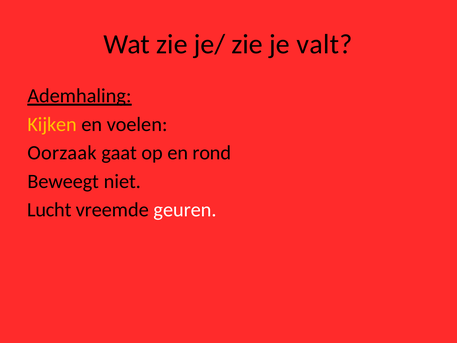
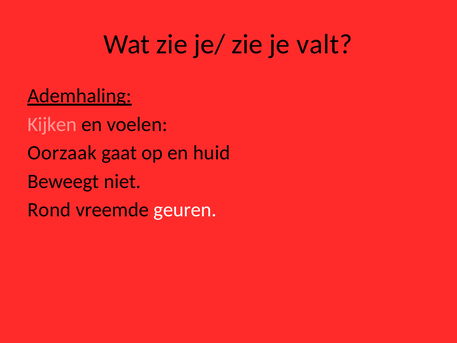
Kijken colour: yellow -> pink
rond: rond -> huid
Lucht: Lucht -> Rond
